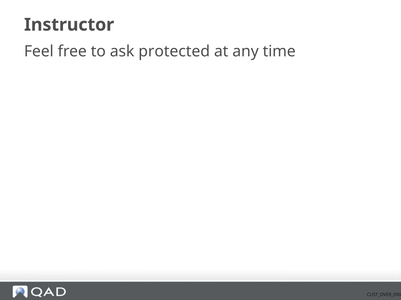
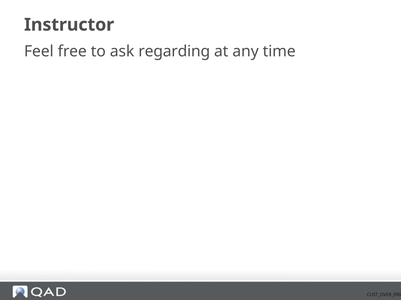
protected: protected -> regarding
